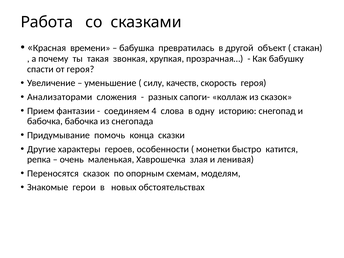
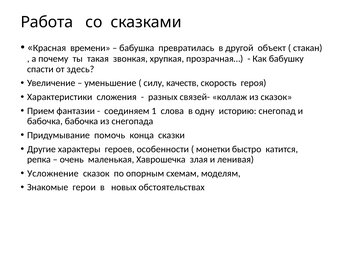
от героя: героя -> здесь
Анализаторами: Анализаторами -> Характеристики
сапоги-: сапоги- -> связей-
4: 4 -> 1
Переносятся: Переносятся -> Усложнение
